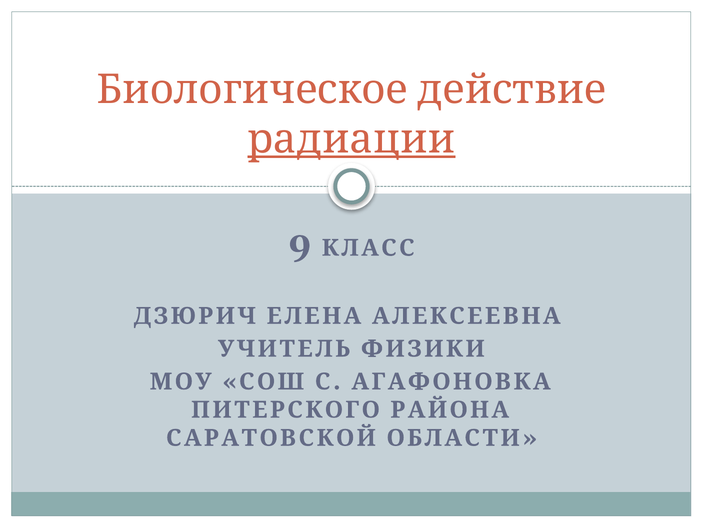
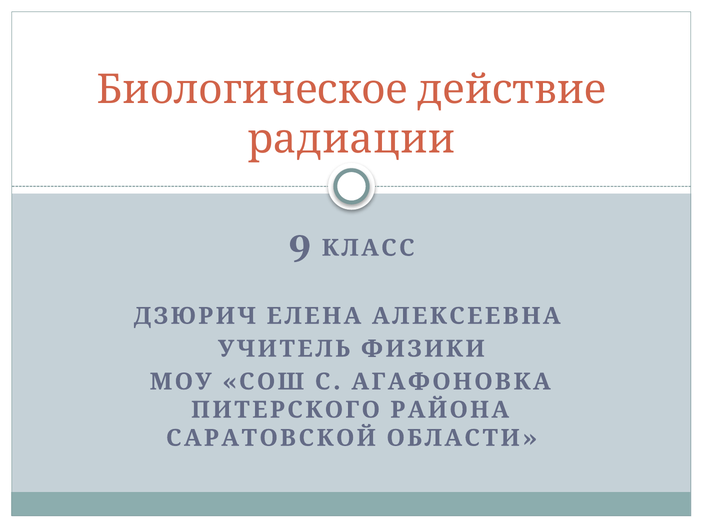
радиации underline: present -> none
